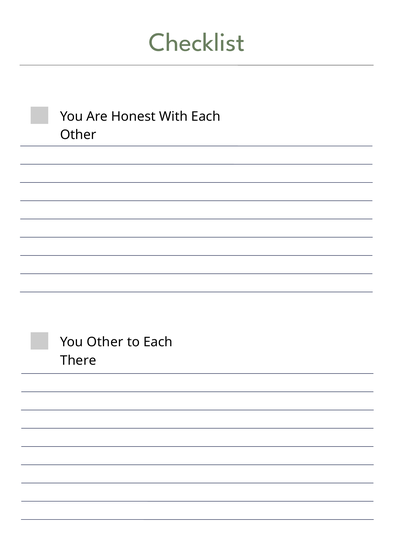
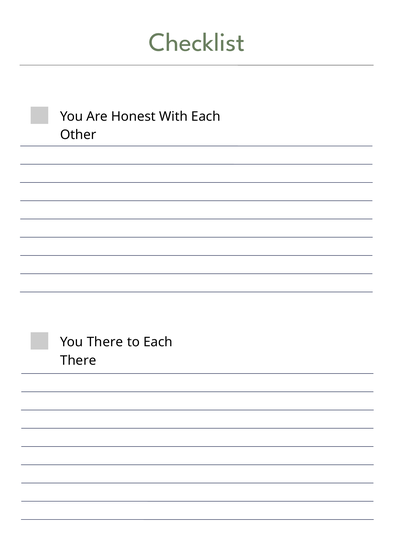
You Other: Other -> There
